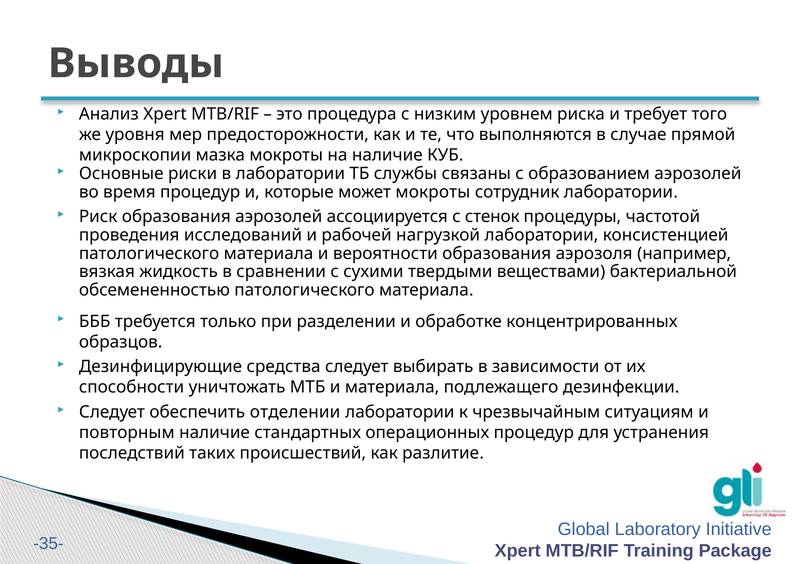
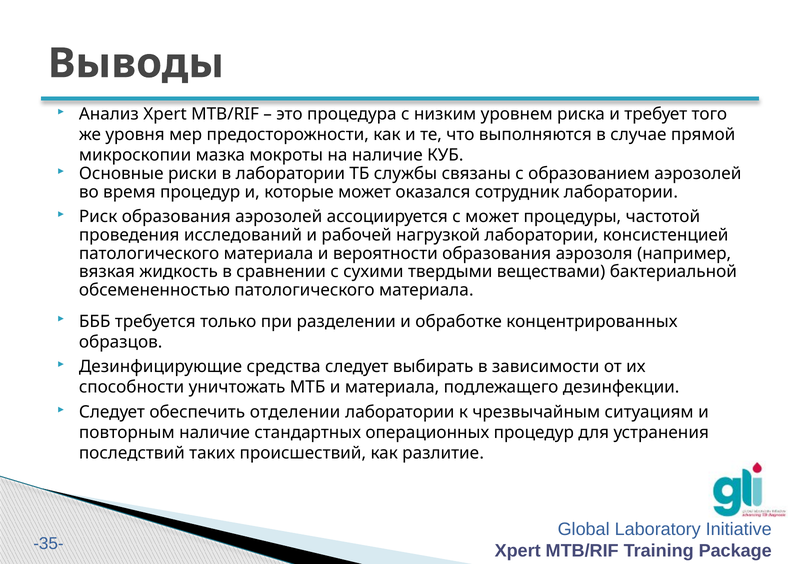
может мокроты: мокроты -> оказался
с стенок: стенок -> может
